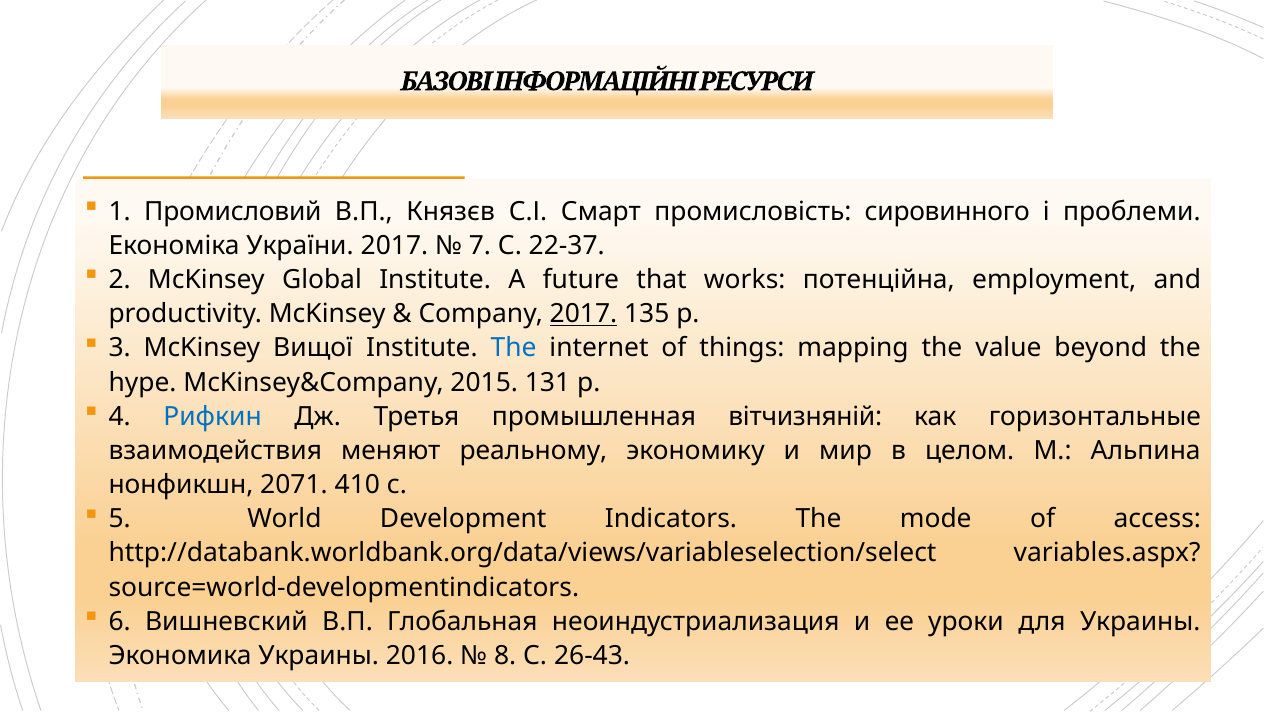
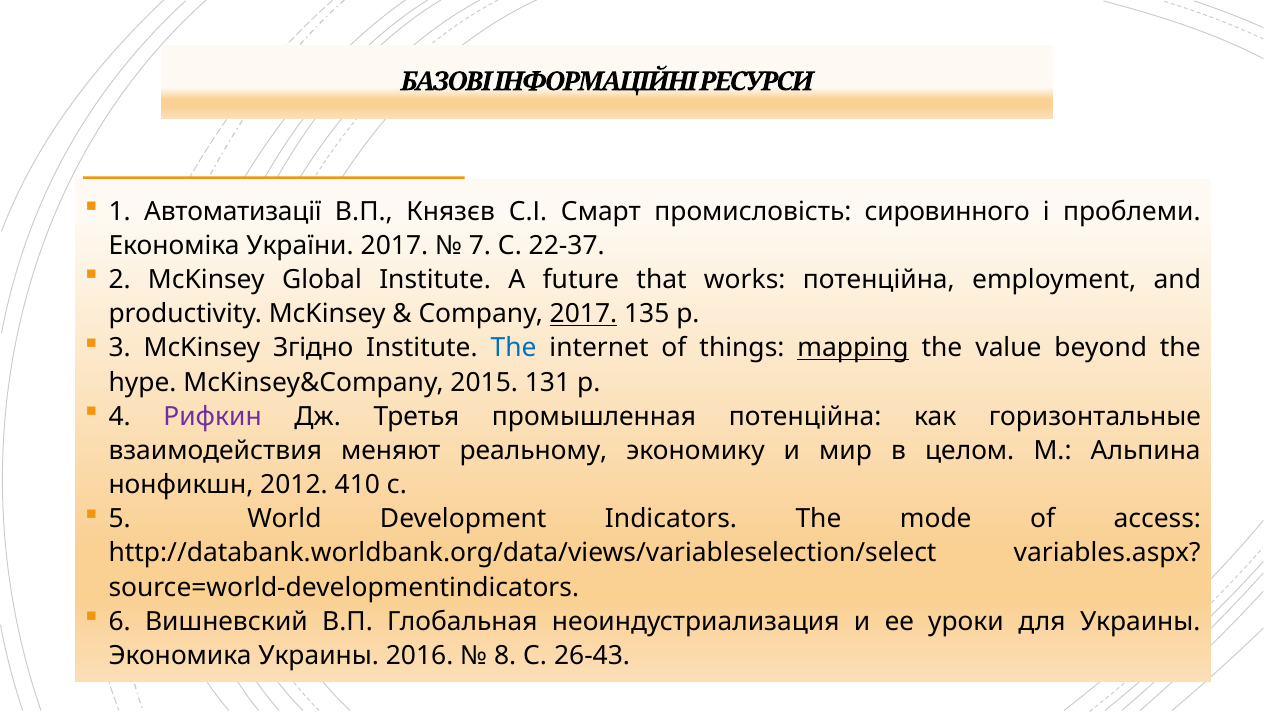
Промисловий: Промисловий -> Автоматизації
Вищої: Вищої -> Згідно
mapping underline: none -> present
Рифкин colour: blue -> purple
промышленная вітчизняній: вітчизняній -> потенційна
2071: 2071 -> 2012
